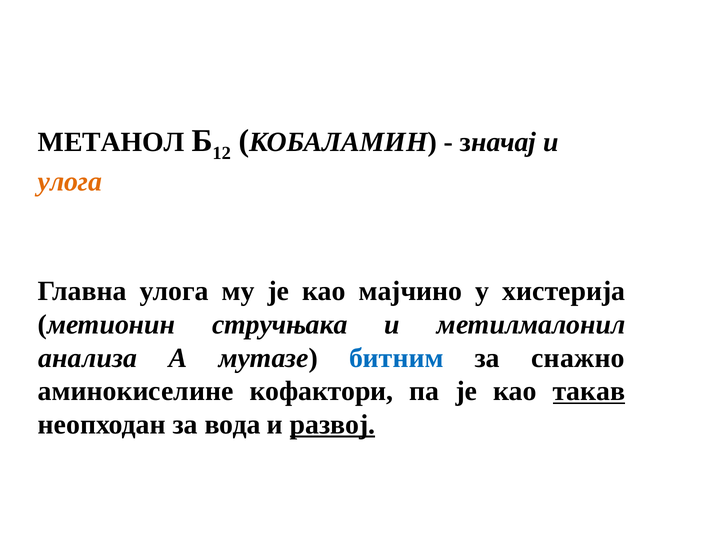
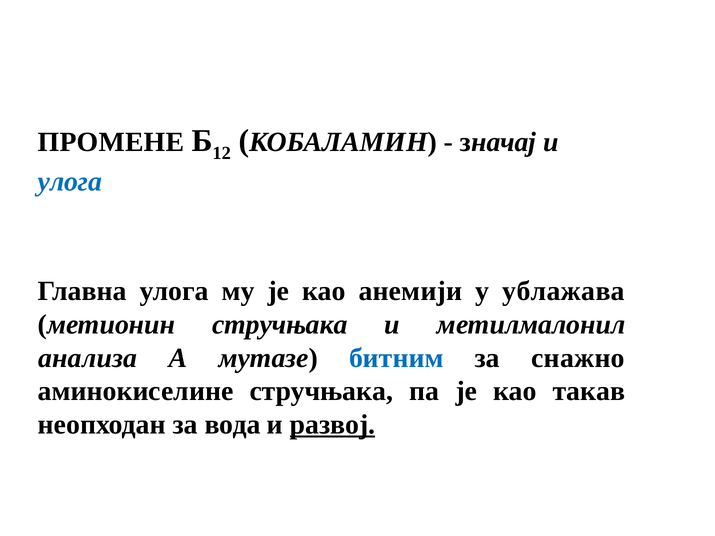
МЕТАНОЛ: МЕТАНОЛ -> ПРОМЕНЕ
улога at (70, 182) colour: orange -> blue
мајчино: мајчино -> анемији
хистерија: хистерија -> ублажава
аминокиселине кофактори: кофактори -> стручњака
такав underline: present -> none
